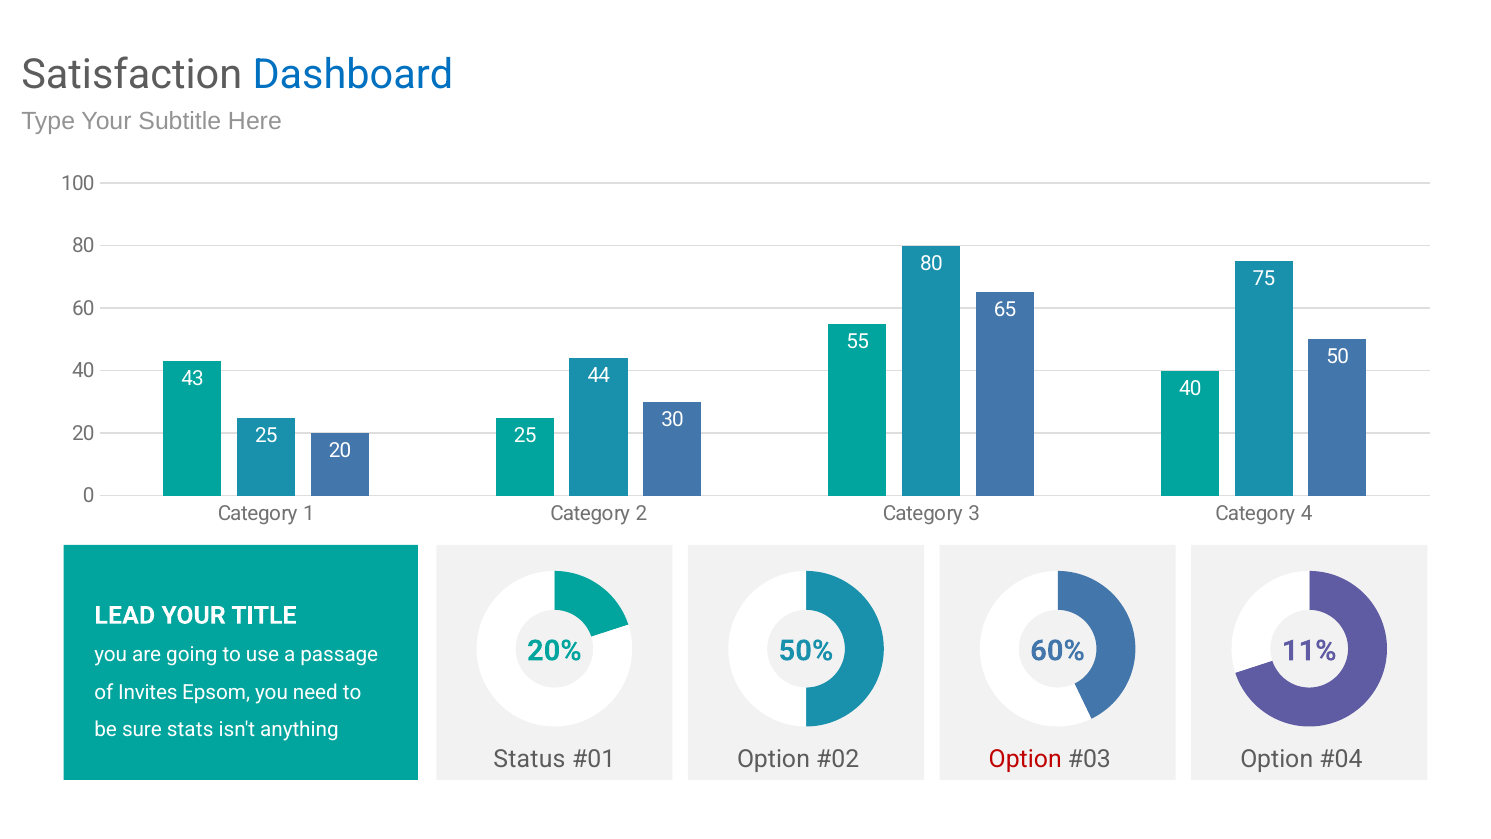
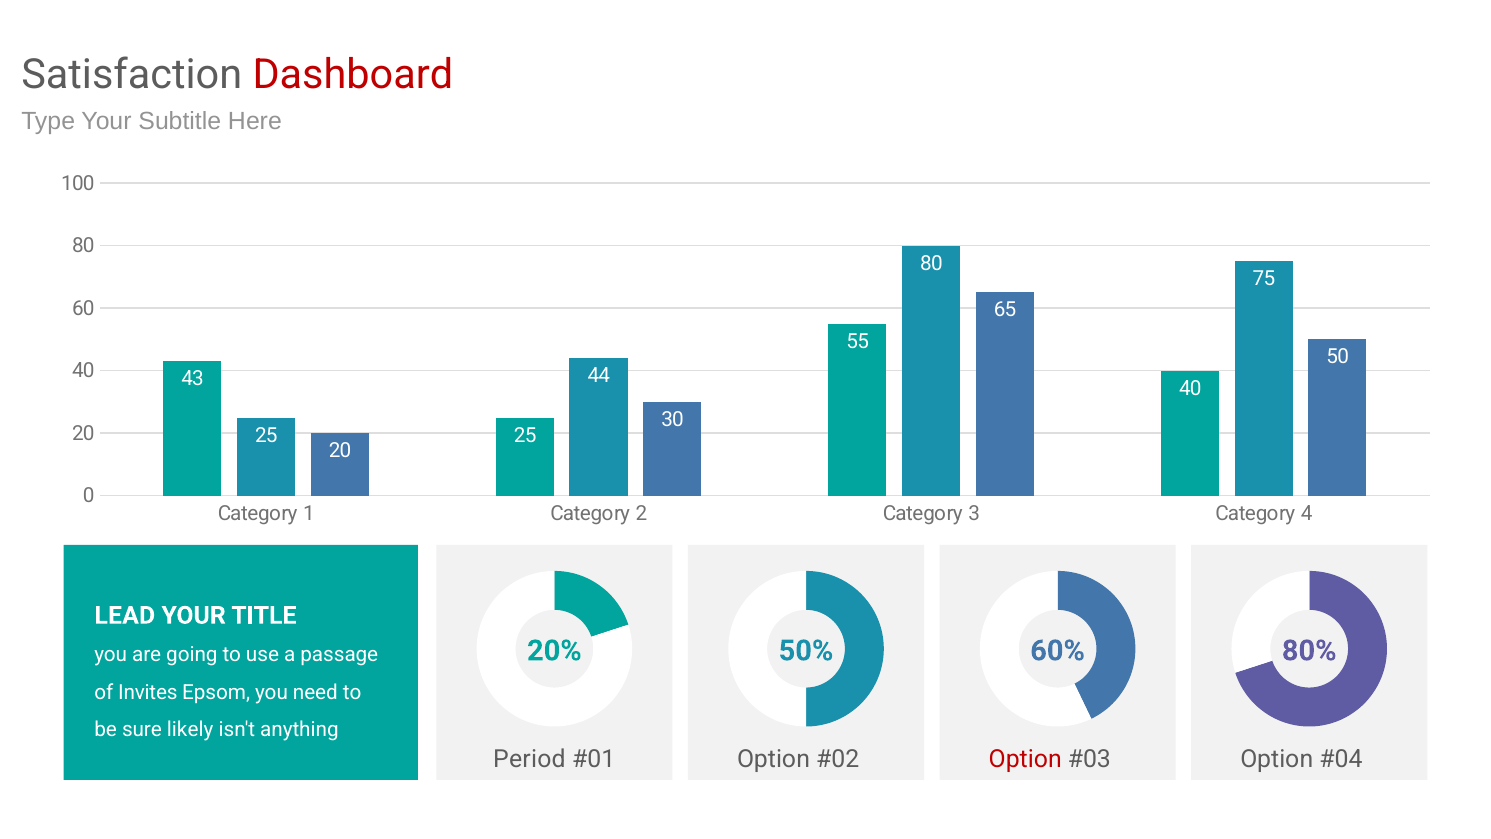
Dashboard colour: blue -> red
11%: 11% -> 80%
stats: stats -> likely
Status: Status -> Period
